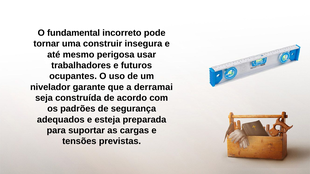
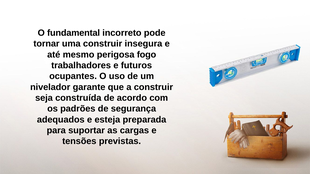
usar: usar -> fogo
a derramai: derramai -> construir
